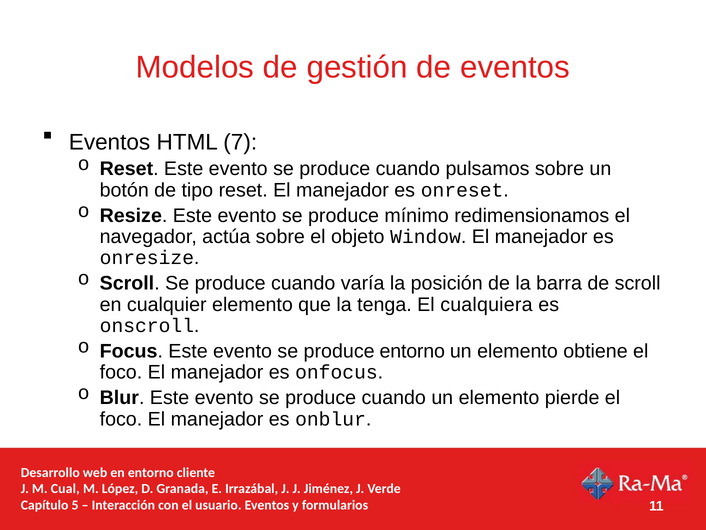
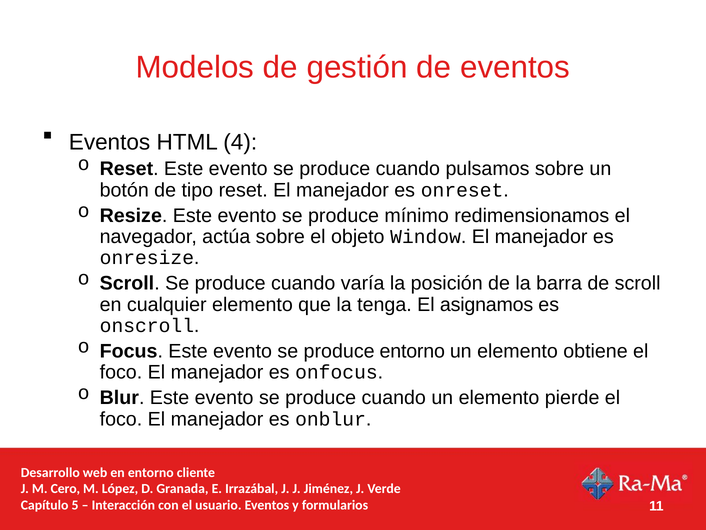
7: 7 -> 4
cualquiera: cualquiera -> asignamos
Cual: Cual -> Cero
